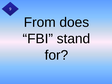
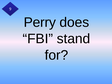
From: From -> Perry
